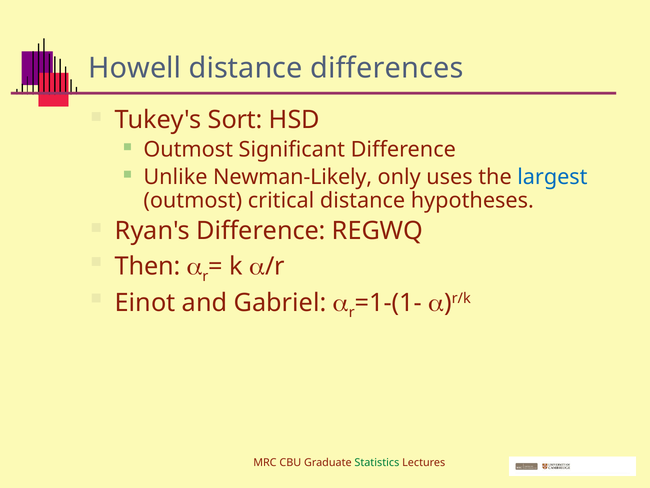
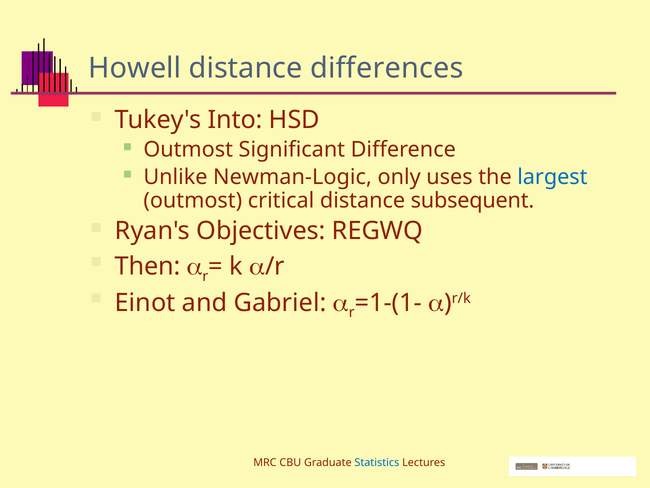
Sort: Sort -> Into
Newman-Likely: Newman-Likely -> Newman-Logic
hypotheses: hypotheses -> subsequent
Ryan's Difference: Difference -> Objectives
Statistics colour: green -> blue
